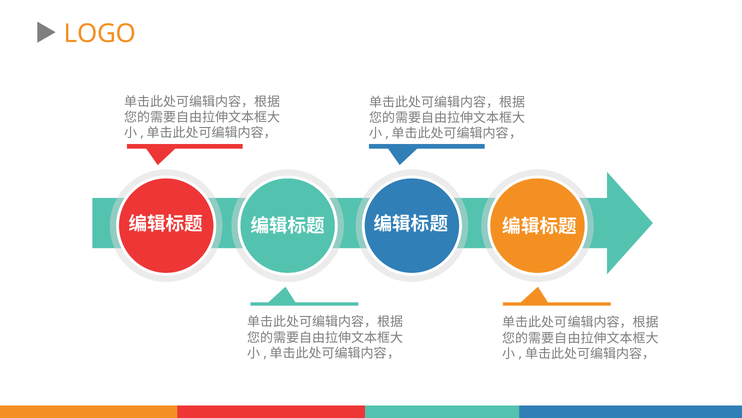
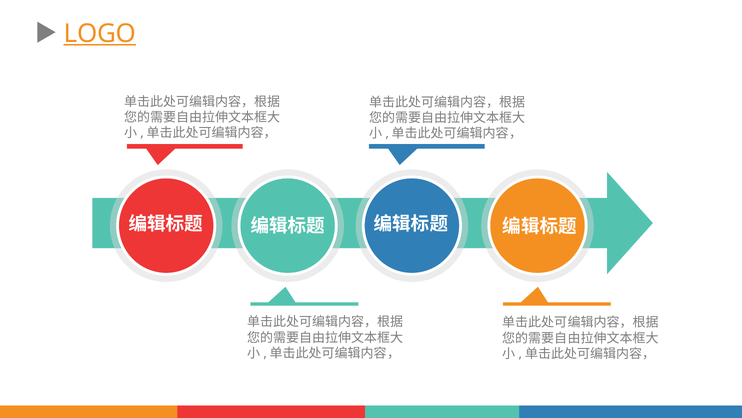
LOGO underline: none -> present
